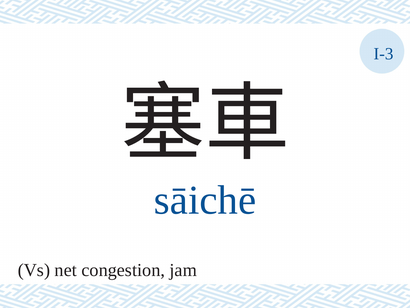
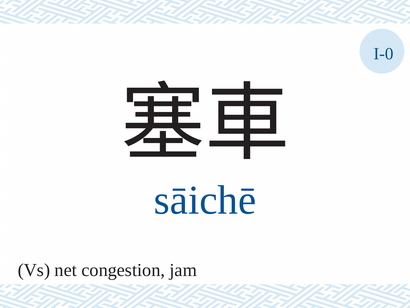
I-3: I-3 -> I-0
